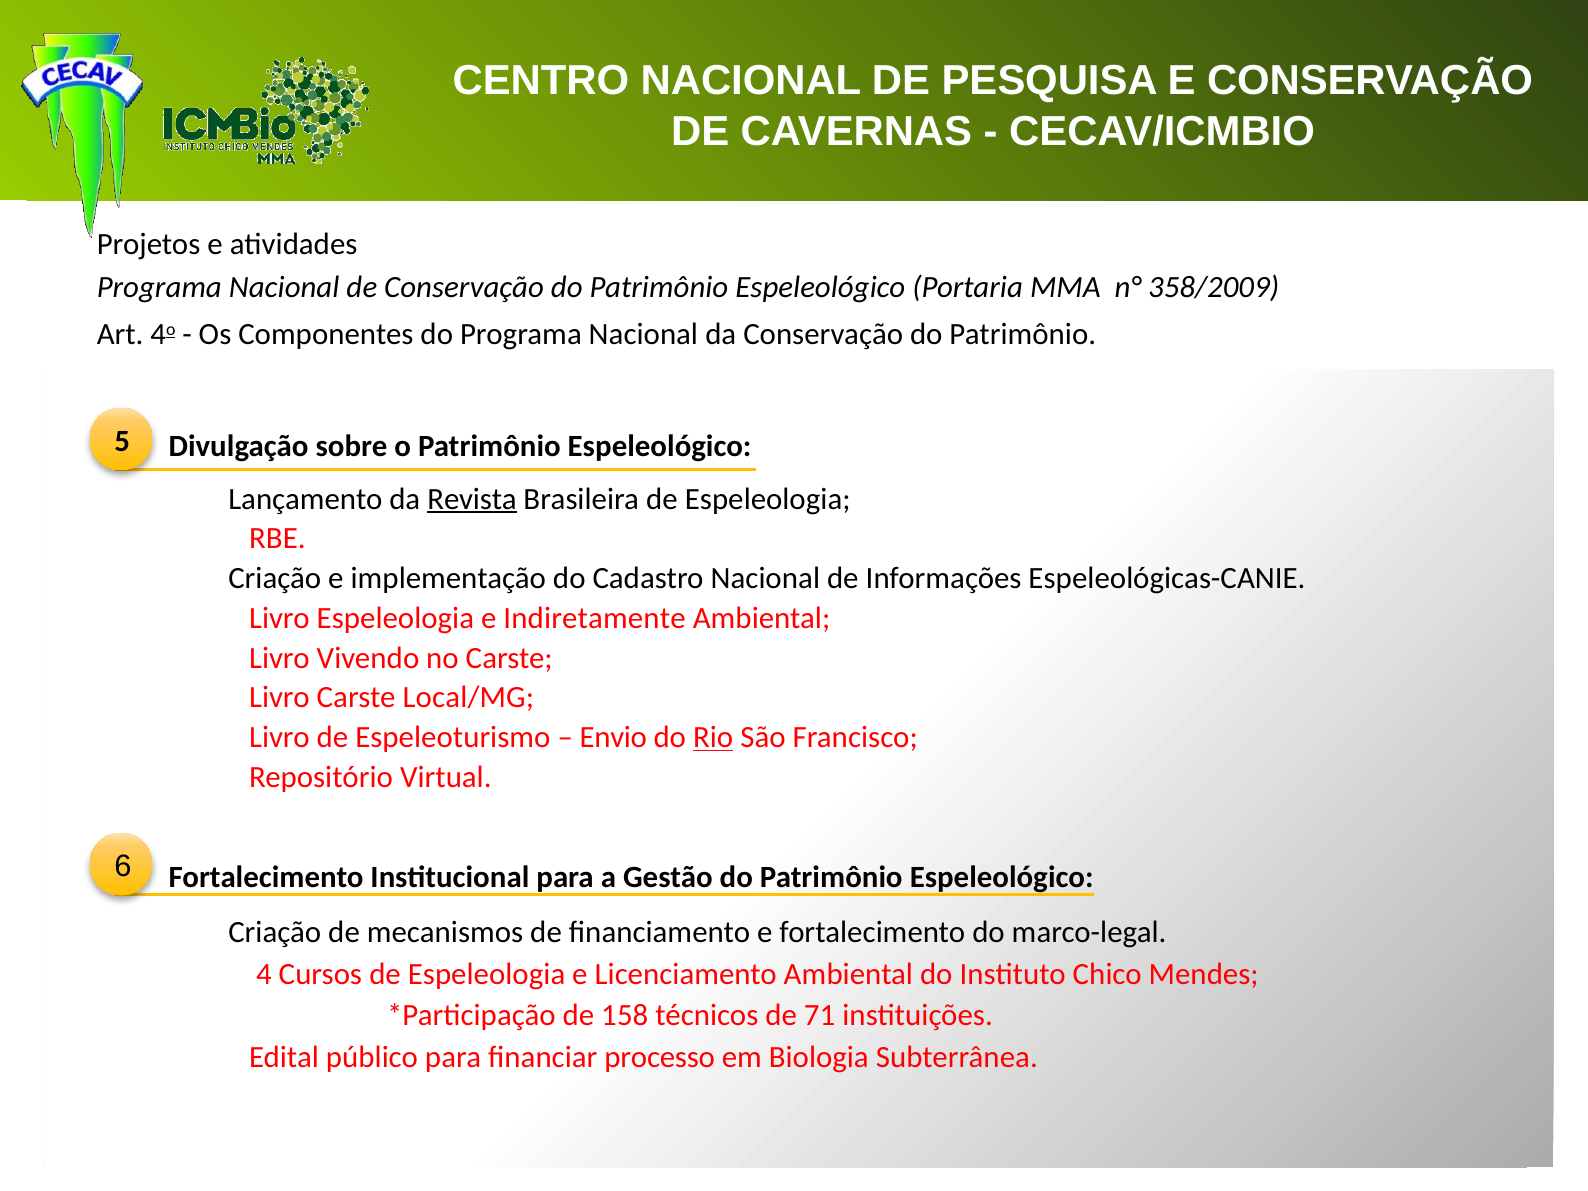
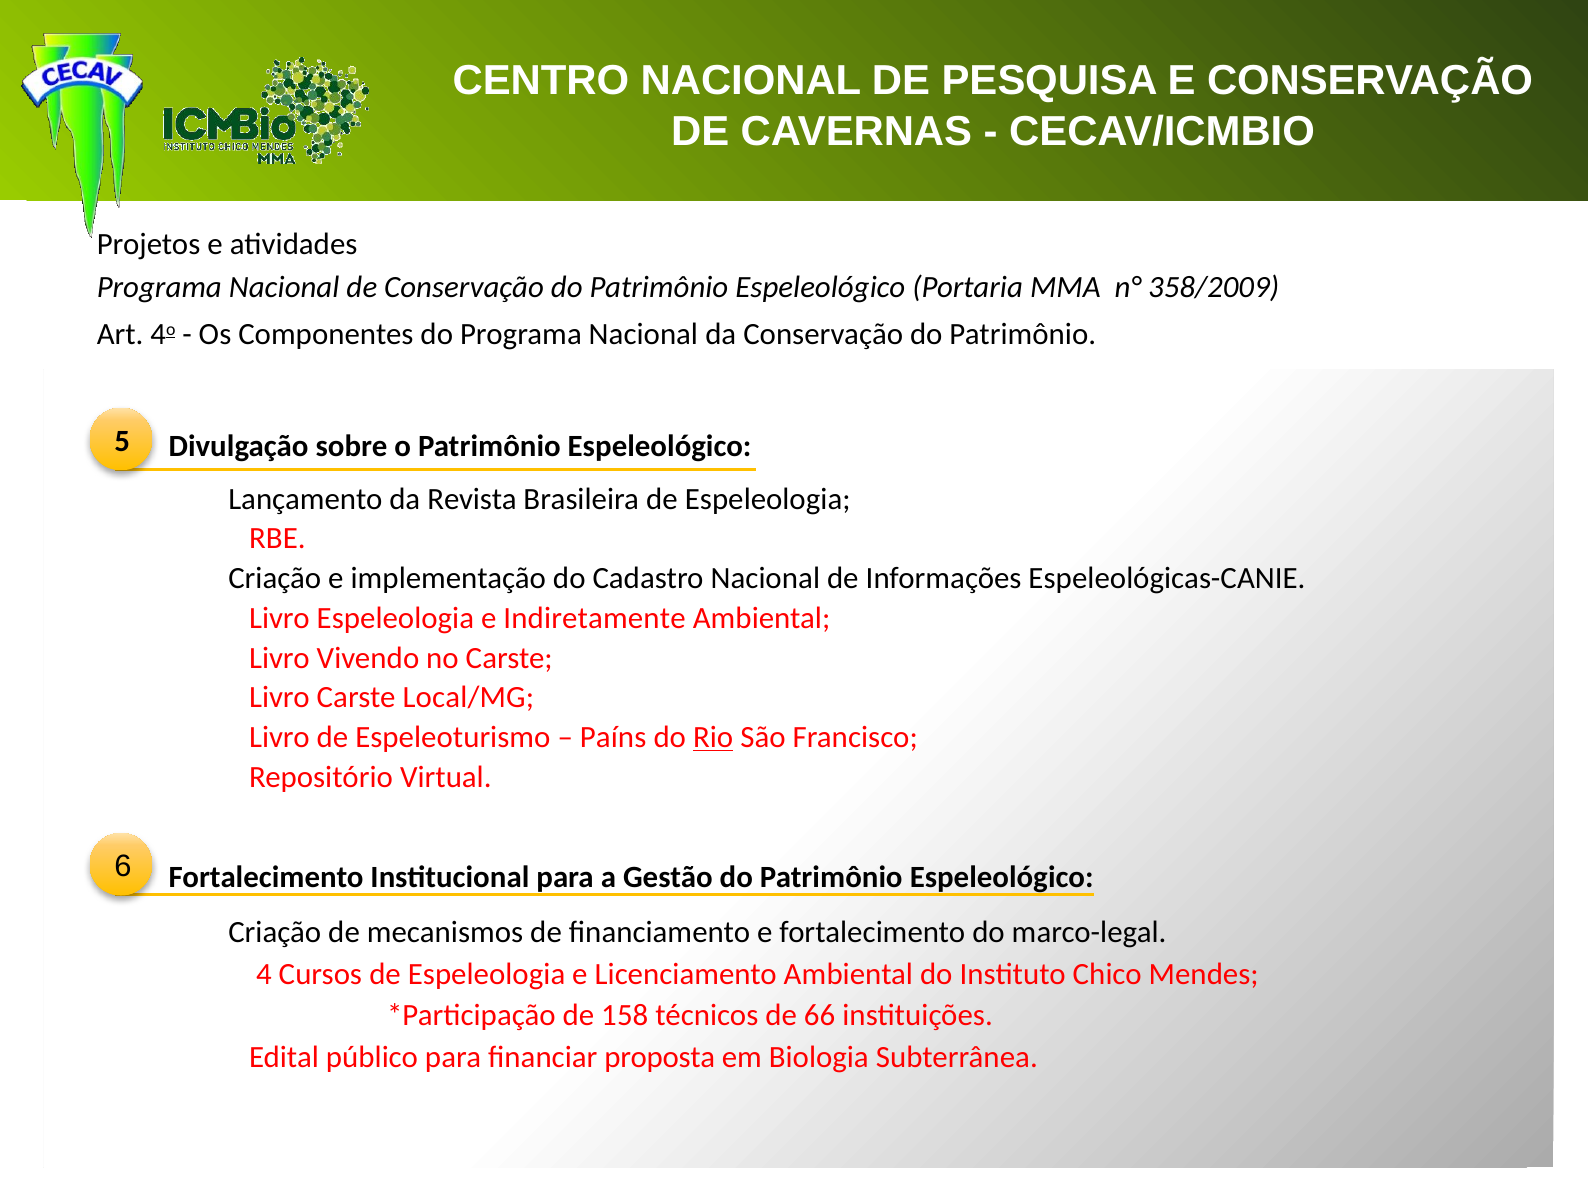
Revista underline: present -> none
Envio: Envio -> Paíns
71: 71 -> 66
processo: processo -> proposta
